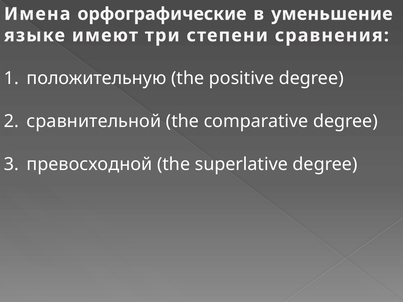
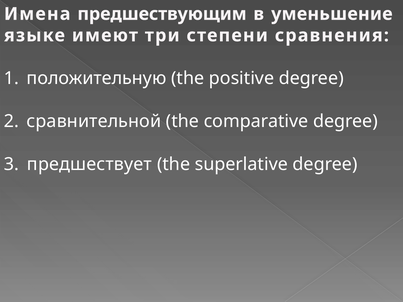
орфографические: орфографические -> предшествующим
превосходной: превосходной -> предшествует
